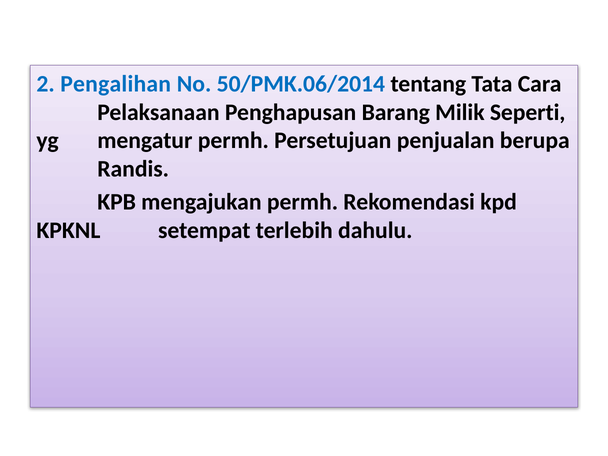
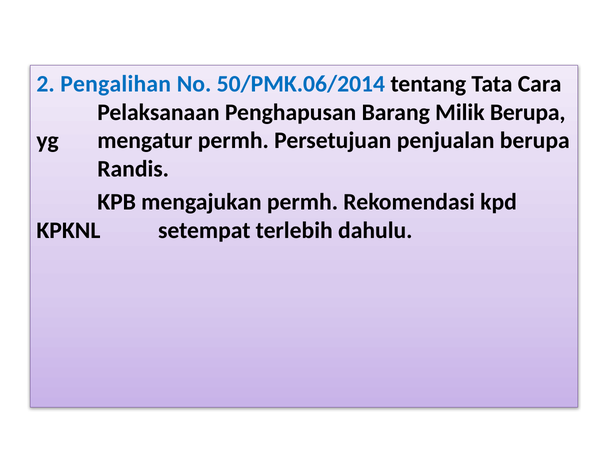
Milik Seperti: Seperti -> Berupa
